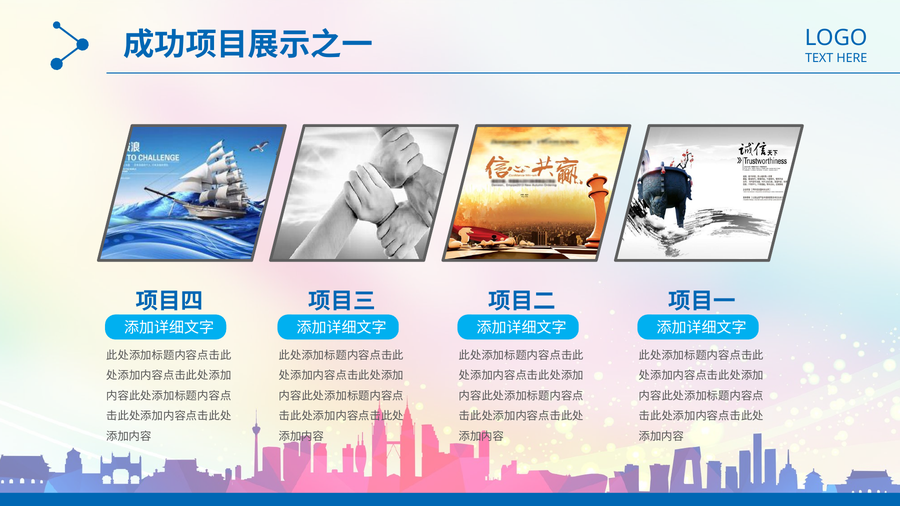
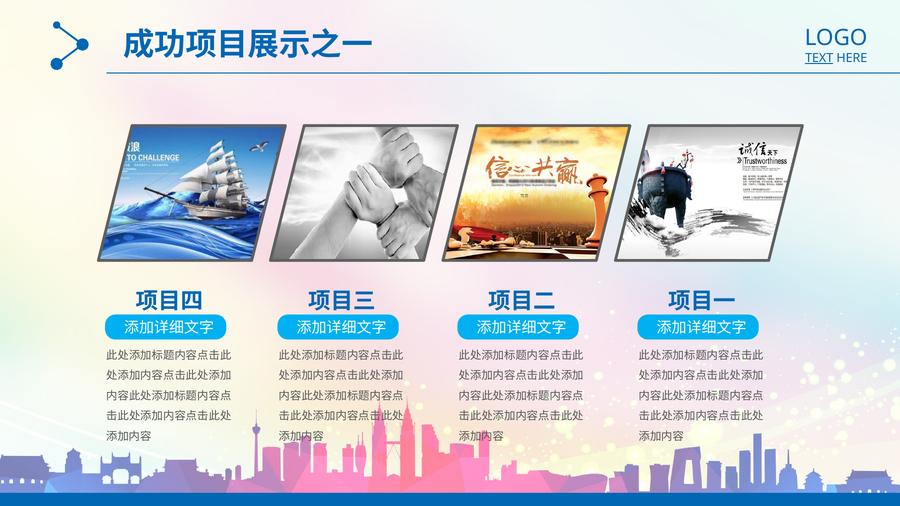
TEXT underline: none -> present
